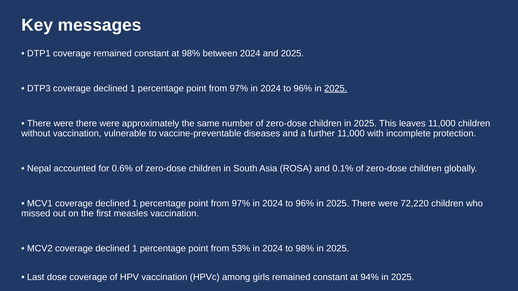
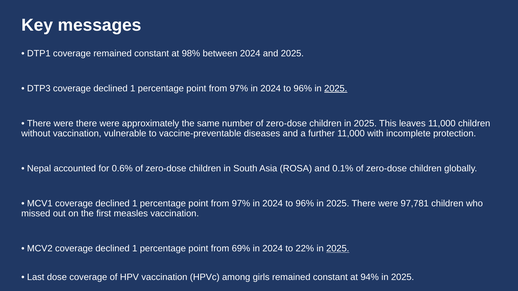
72,220: 72,220 -> 97,781
53%: 53% -> 69%
to 98%: 98% -> 22%
2025 at (338, 249) underline: none -> present
